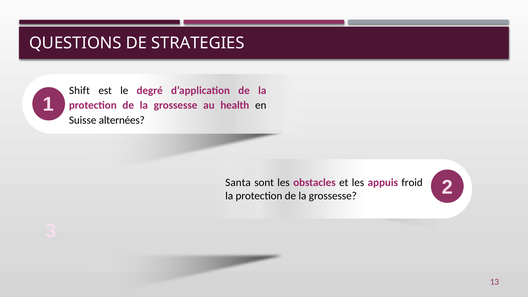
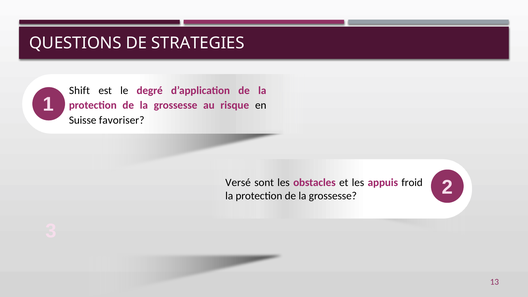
health: health -> risque
alternées: alternées -> favoriser
Santa: Santa -> Versé
